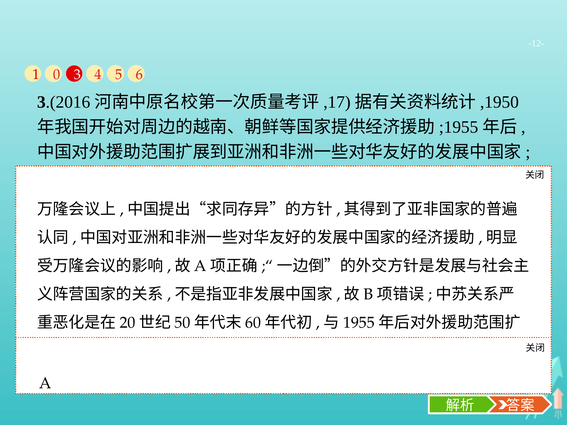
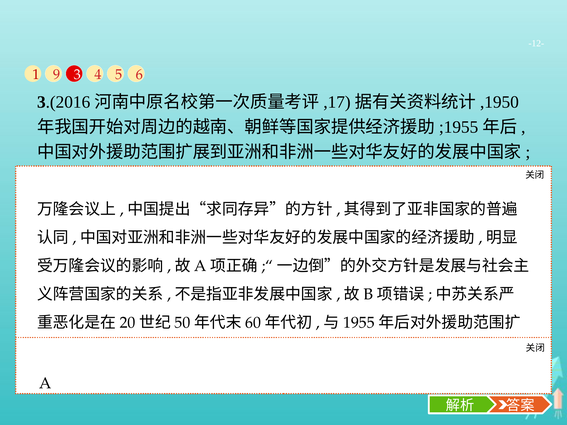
0: 0 -> 9
